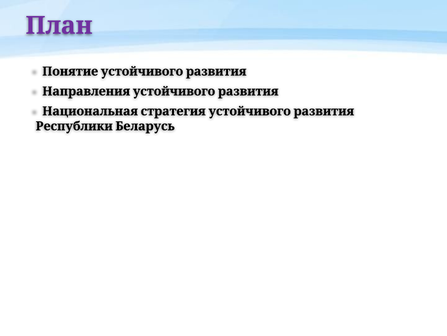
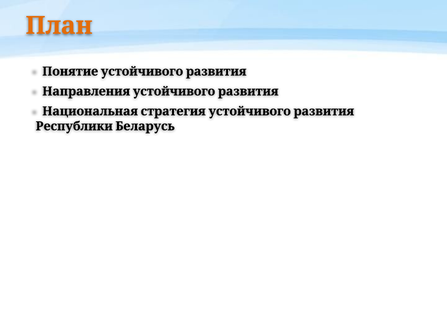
План colour: purple -> orange
